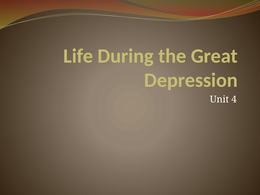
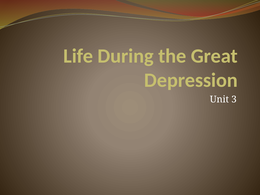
4: 4 -> 3
